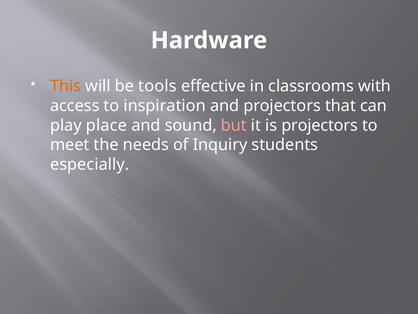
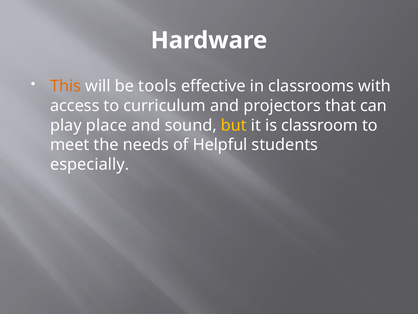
inspiration: inspiration -> curriculum
but colour: pink -> yellow
is projectors: projectors -> classroom
Inquiry: Inquiry -> Helpful
